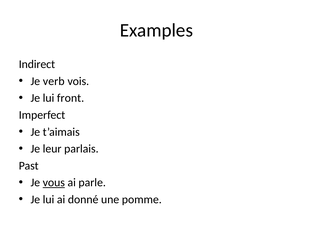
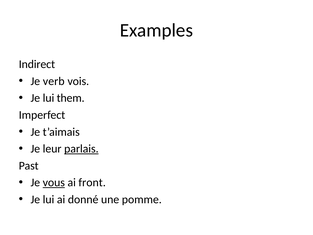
front: front -> them
parlais underline: none -> present
parle: parle -> front
